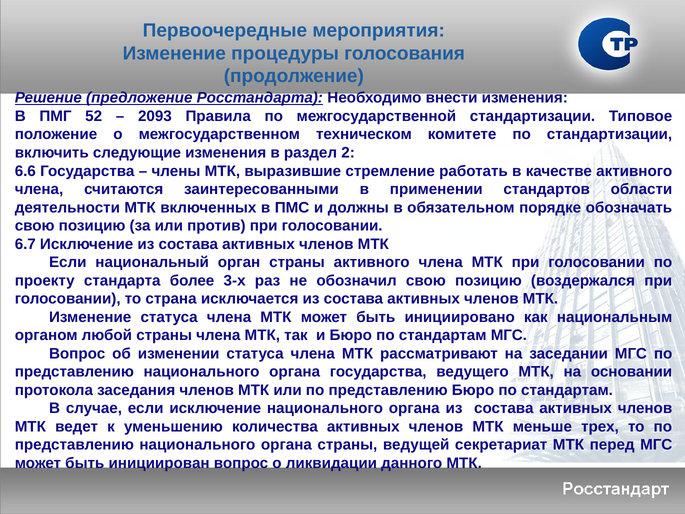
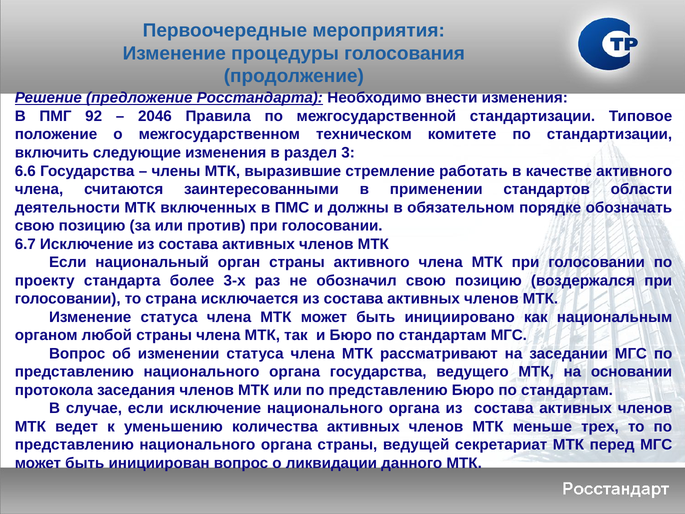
52: 52 -> 92
2093: 2093 -> 2046
2: 2 -> 3
